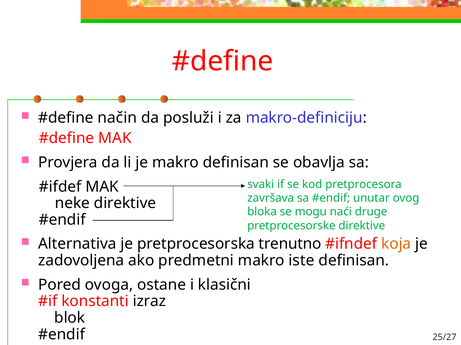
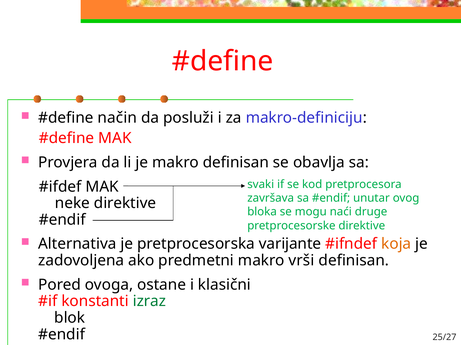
trenutno: trenutno -> varijante
iste: iste -> vrši
izraz colour: black -> green
